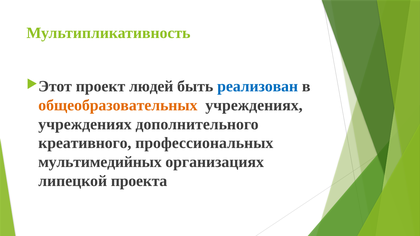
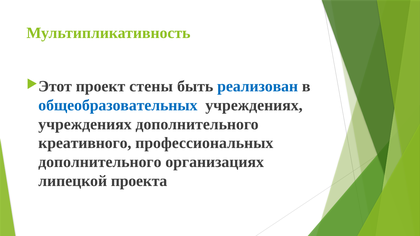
людей: людей -> стены
общеобразовательных colour: orange -> blue
мультимедийных at (100, 162): мультимедийных -> дополнительного
